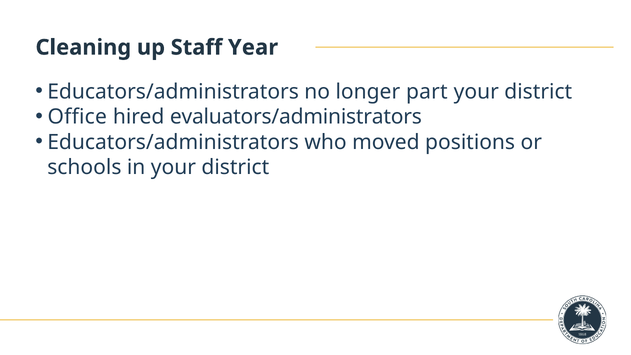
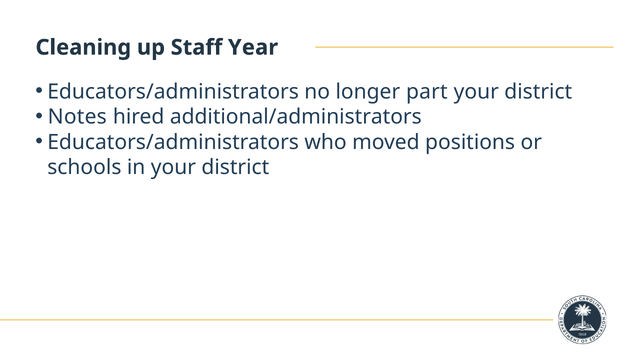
Office: Office -> Notes
evaluators/administrators: evaluators/administrators -> additional/administrators
